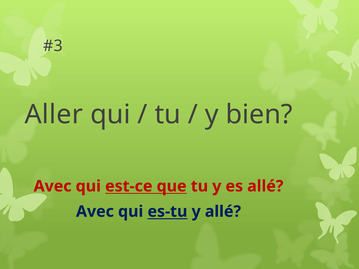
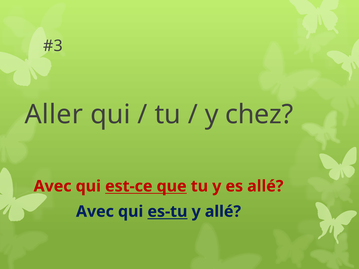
bien: bien -> chez
